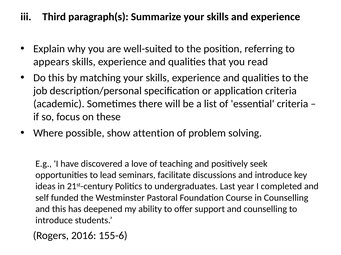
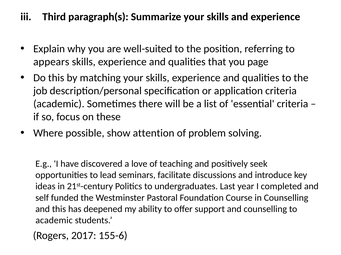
read: read -> page
introduce at (54, 221): introduce -> academic
2016: 2016 -> 2017
